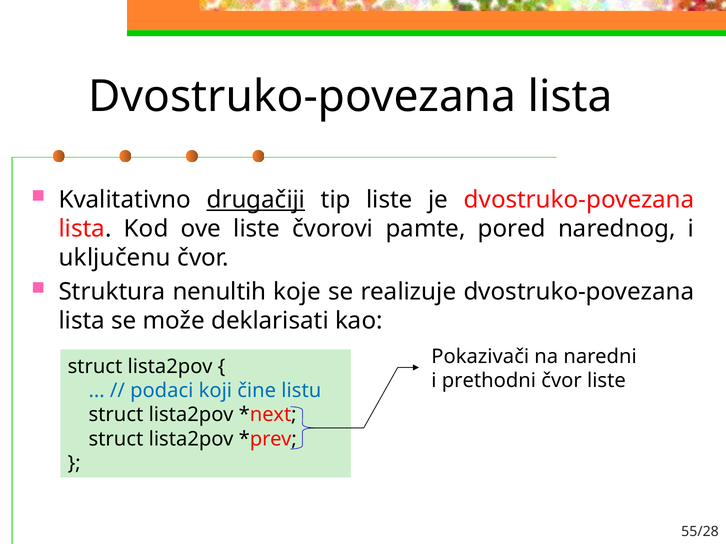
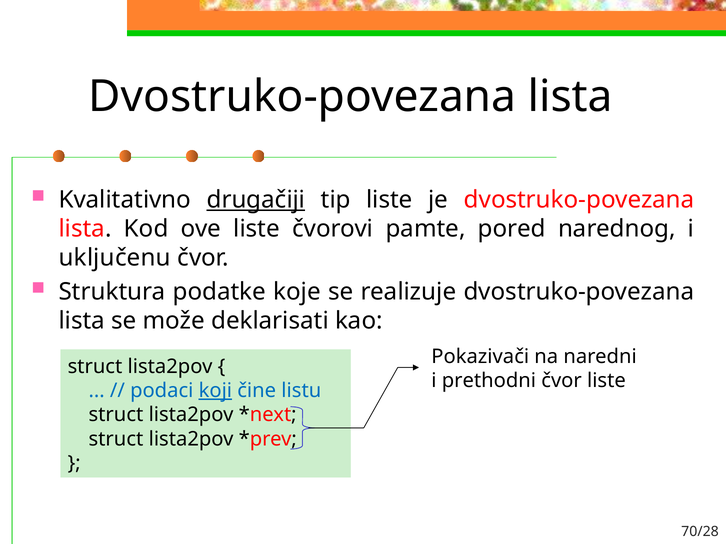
nenultih: nenultih -> podatke
koji underline: none -> present
55/28: 55/28 -> 70/28
